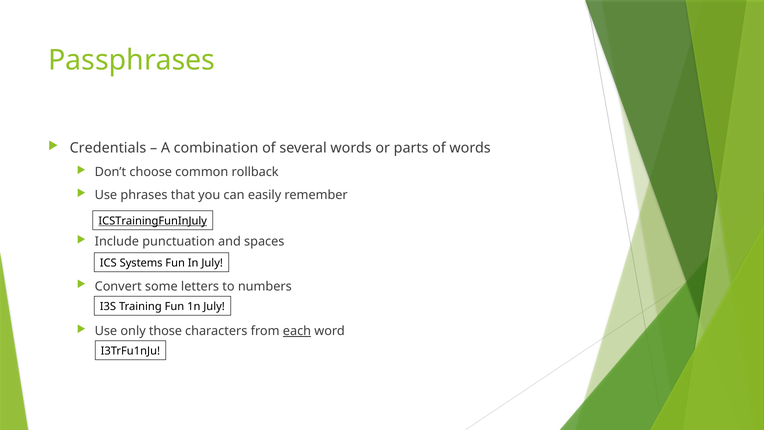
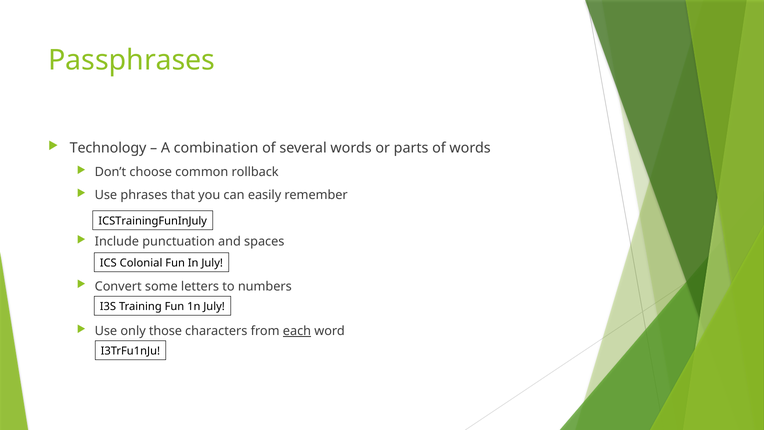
Credentials: Credentials -> Technology
ICSTrainingFunInJuly underline: present -> none
Systems: Systems -> Colonial
